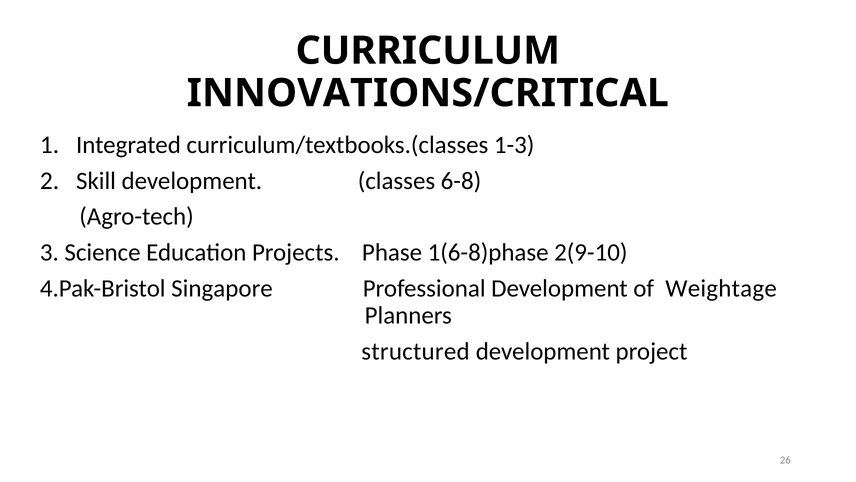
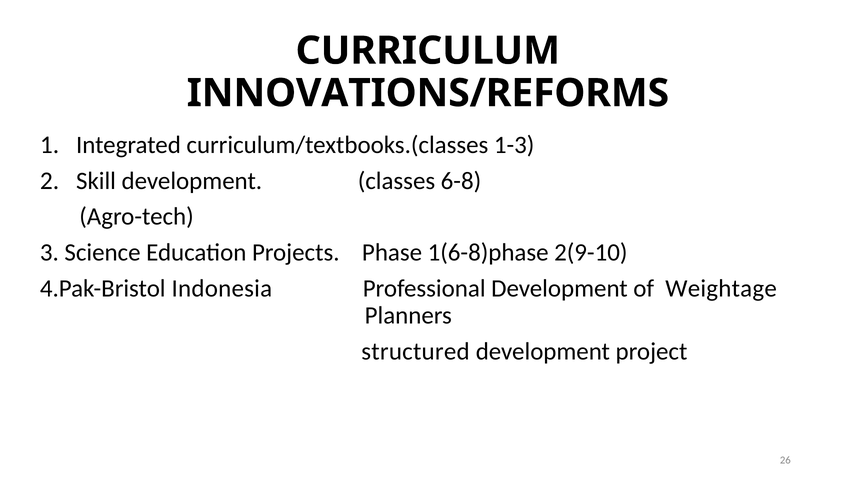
INNOVATIONS/CRITICAL: INNOVATIONS/CRITICAL -> INNOVATIONS/REFORMS
Singapore: Singapore -> Indonesia
